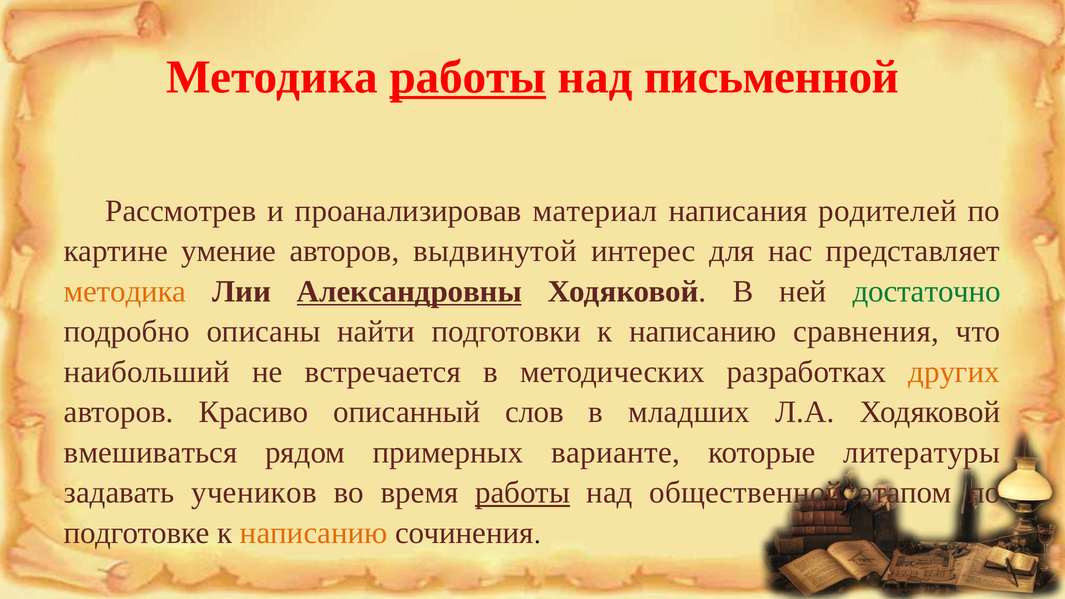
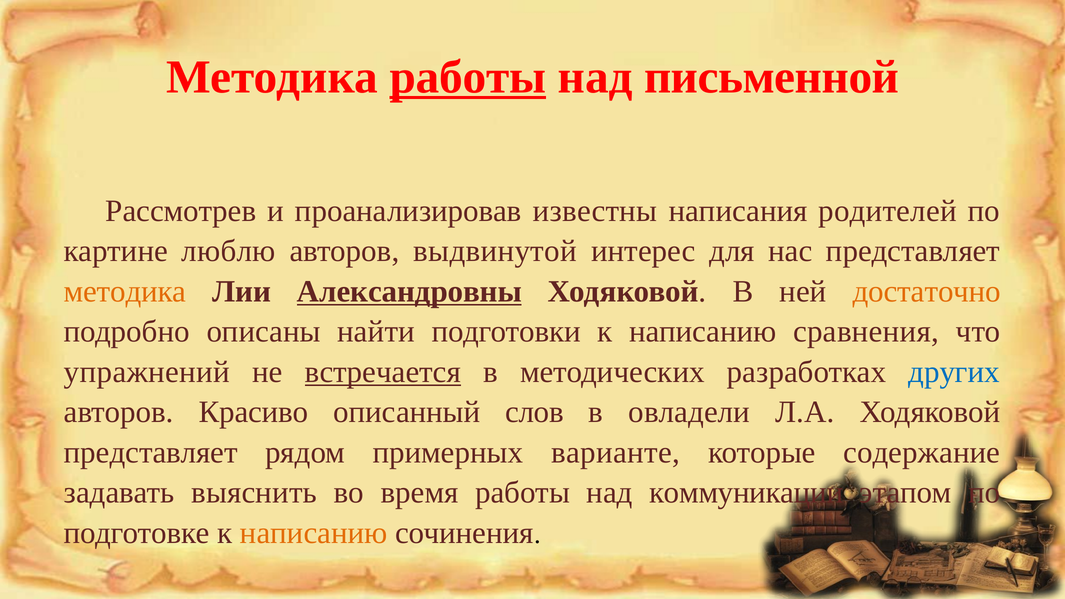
материал: материал -> известны
умение: умение -> люблю
достаточно colour: green -> orange
наибольший: наибольший -> упражнений
встречается underline: none -> present
других colour: orange -> blue
младших: младших -> овладели
вмешиваться at (151, 452): вмешиваться -> представляет
литературы: литературы -> содержание
учеников: учеников -> выяснить
работы at (523, 493) underline: present -> none
общественной: общественной -> коммуникации
